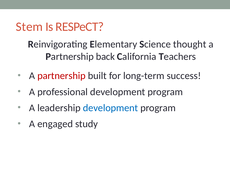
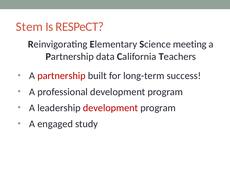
thought: thought -> meeting
back: back -> data
development at (111, 108) colour: blue -> red
